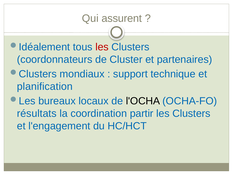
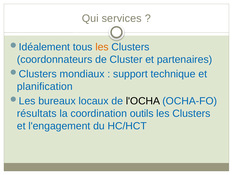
assurent: assurent -> services
les at (102, 47) colour: red -> orange
partir: partir -> outils
